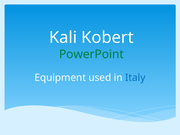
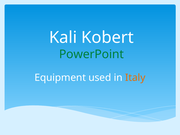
Italy colour: blue -> orange
